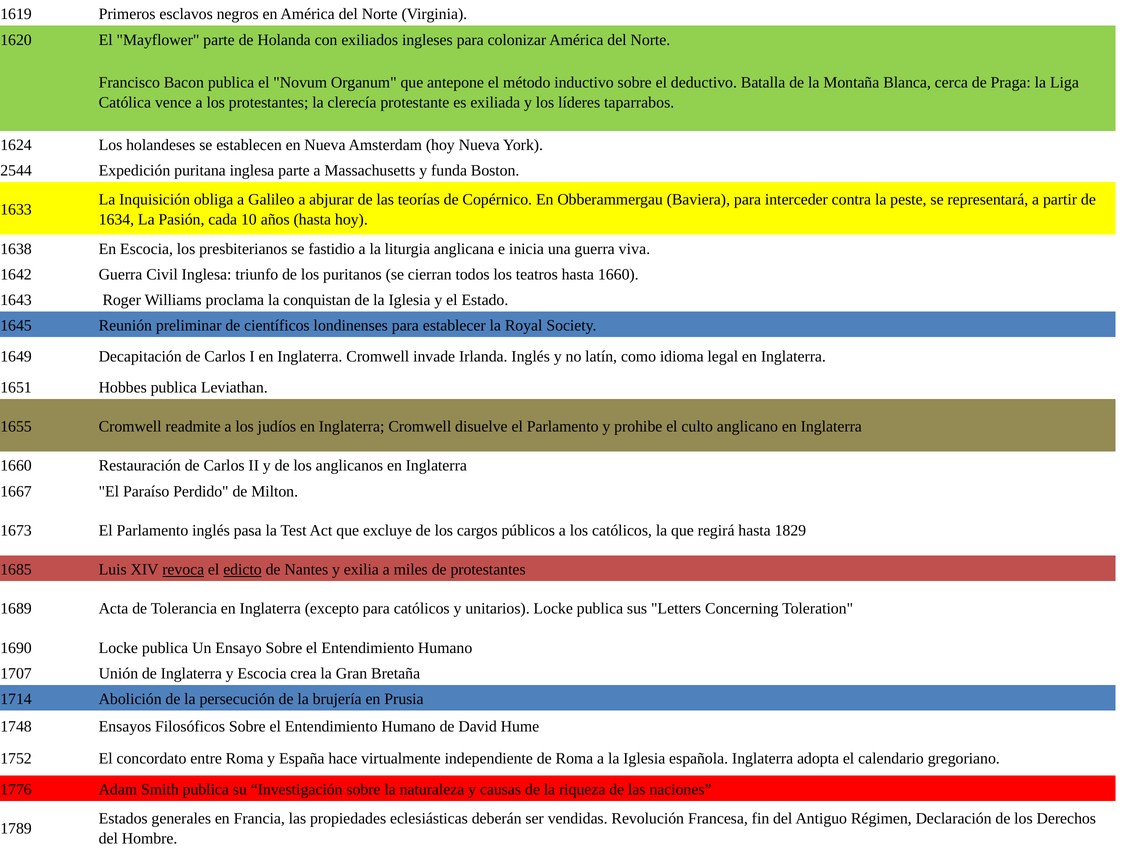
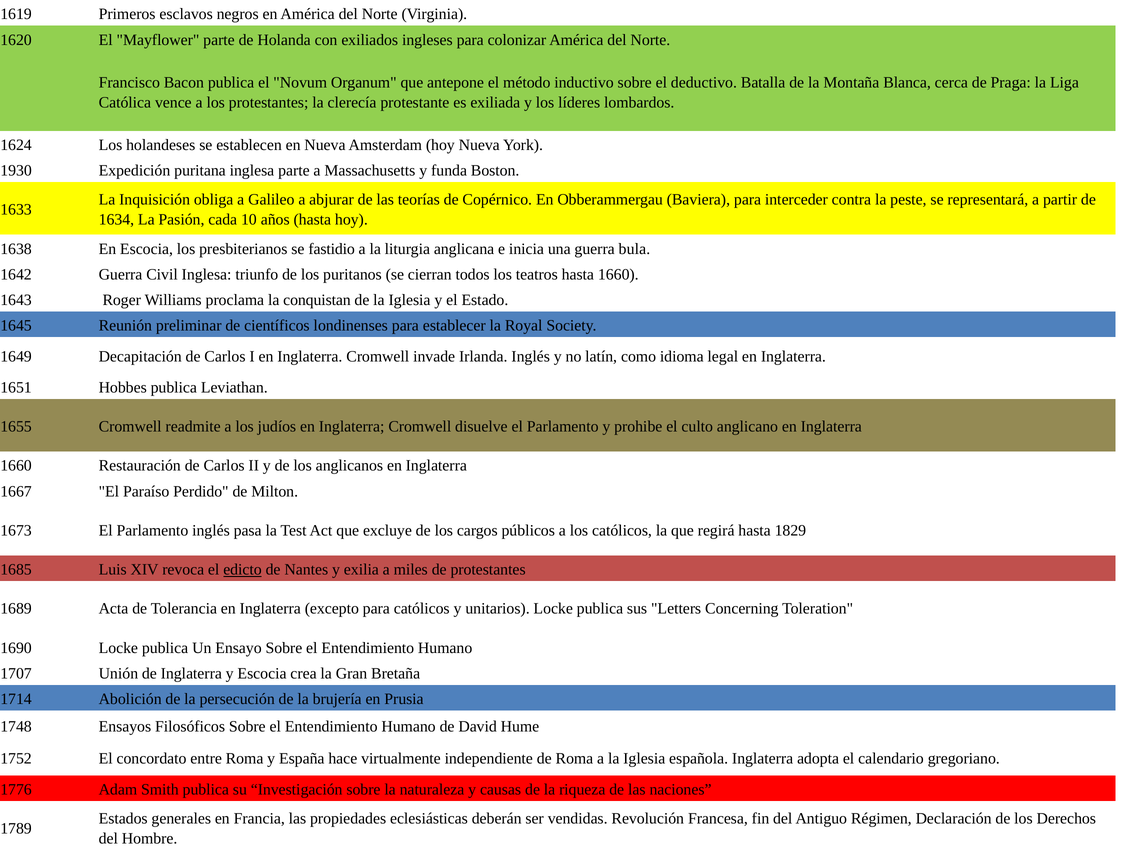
taparrabos: taparrabos -> lombardos
2544: 2544 -> 1930
viva: viva -> bula
revoca underline: present -> none
